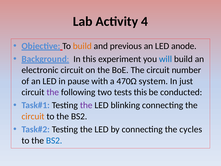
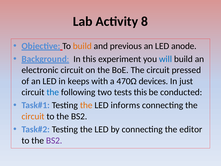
4: 4 -> 8
number: number -> pressed
pause: pause -> keeps
system: system -> devices
the at (53, 92) colour: purple -> blue
the at (86, 105) colour: purple -> orange
blinking: blinking -> informs
cycles: cycles -> editor
BS2 at (54, 140) colour: blue -> purple
